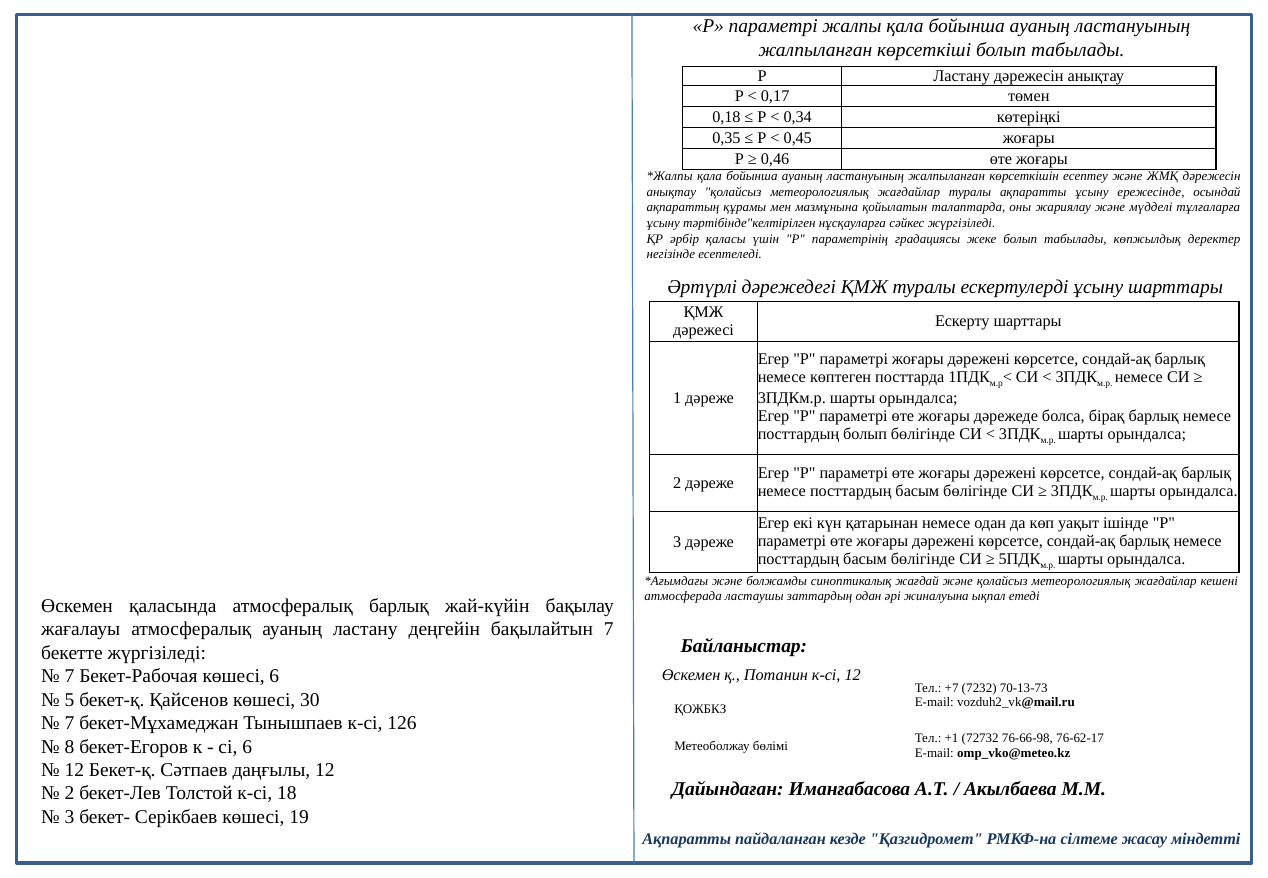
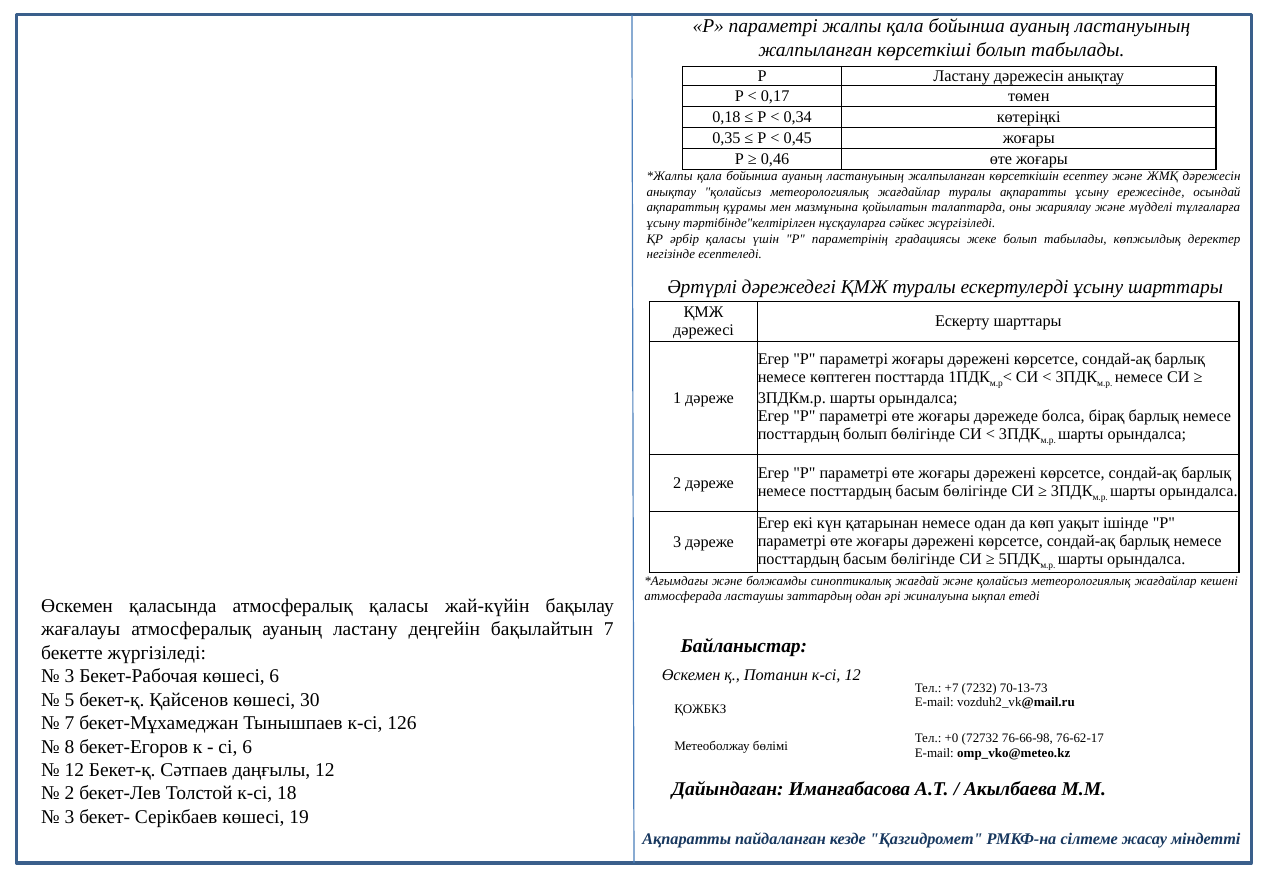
атмосфералық барлық: барлық -> қаласы
7 at (70, 676): 7 -> 3
+1: +1 -> +0
